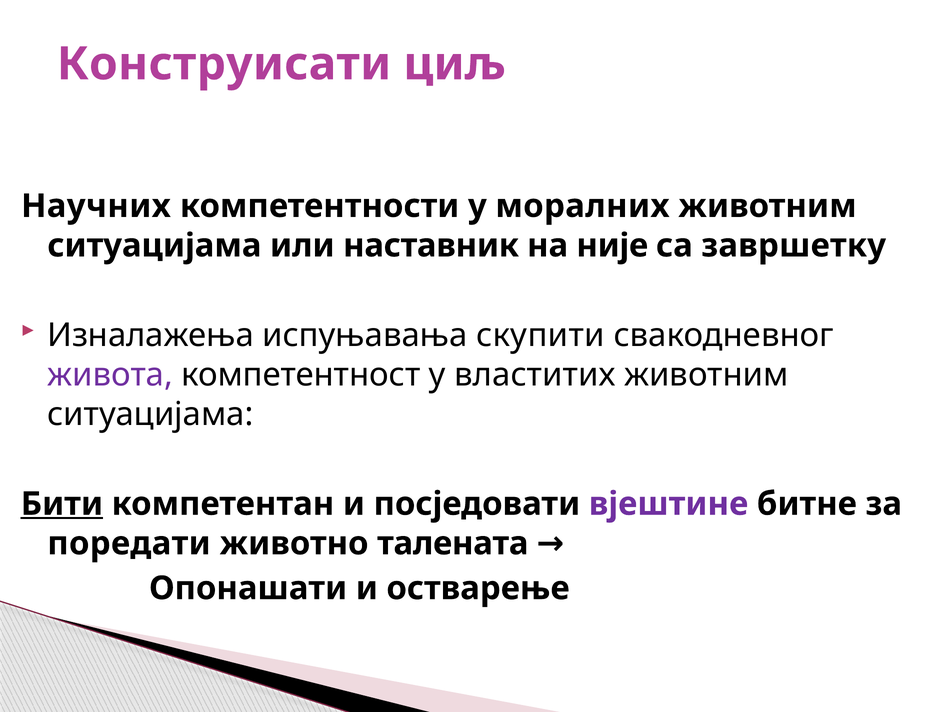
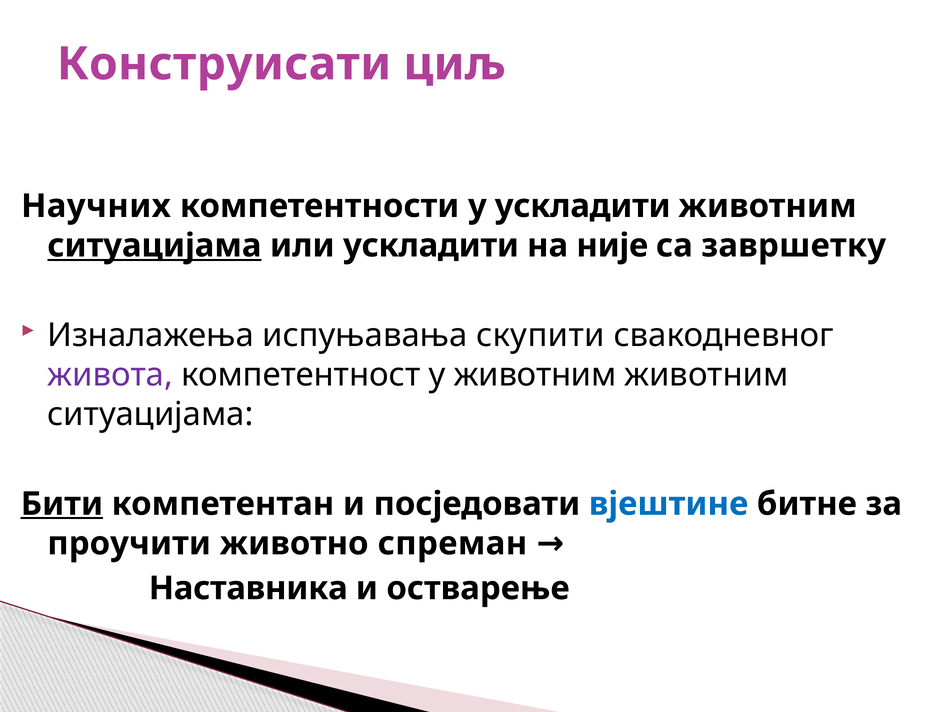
у моралних: моралних -> ускладити
ситуацијама at (154, 246) underline: none -> present
или наставник: наставник -> ускладити
у властитих: властитих -> животним
вјештине colour: purple -> blue
поредати: поредати -> проучити
талената: талената -> спреман
Опонашати: Опонашати -> Наставника
